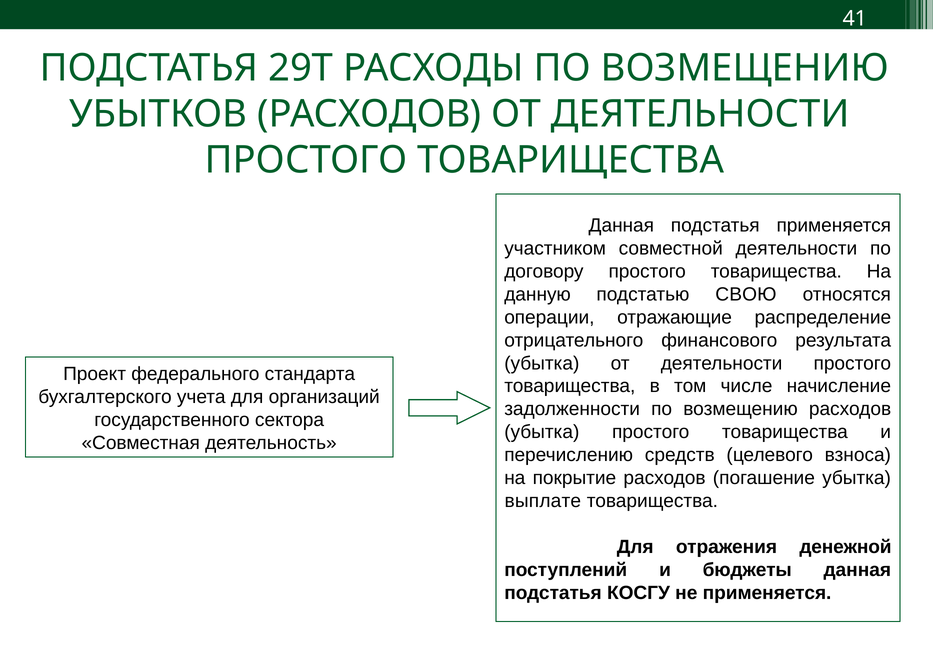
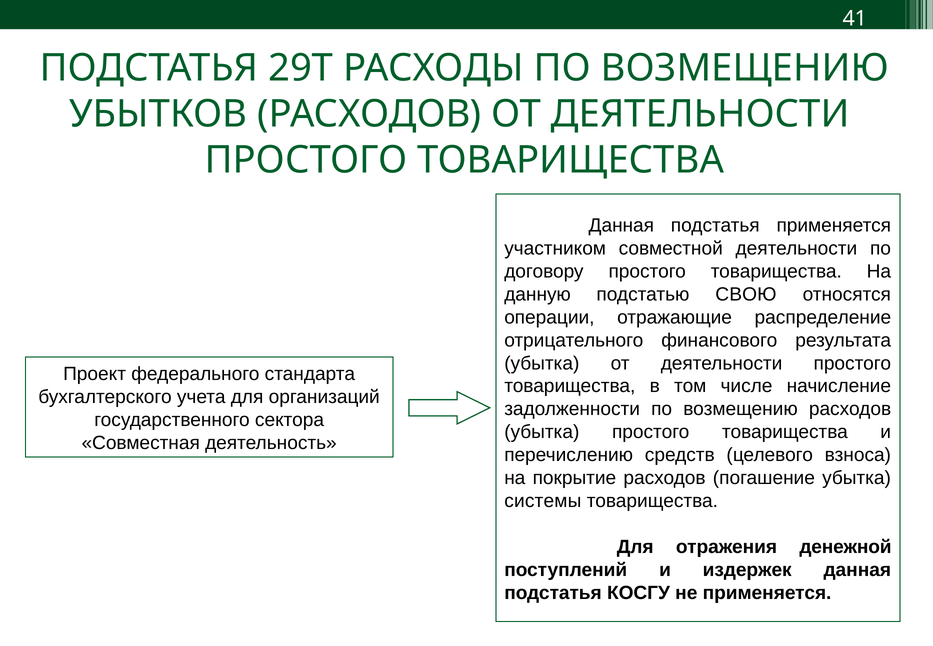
выплате: выплате -> системы
бюджеты: бюджеты -> издержек
